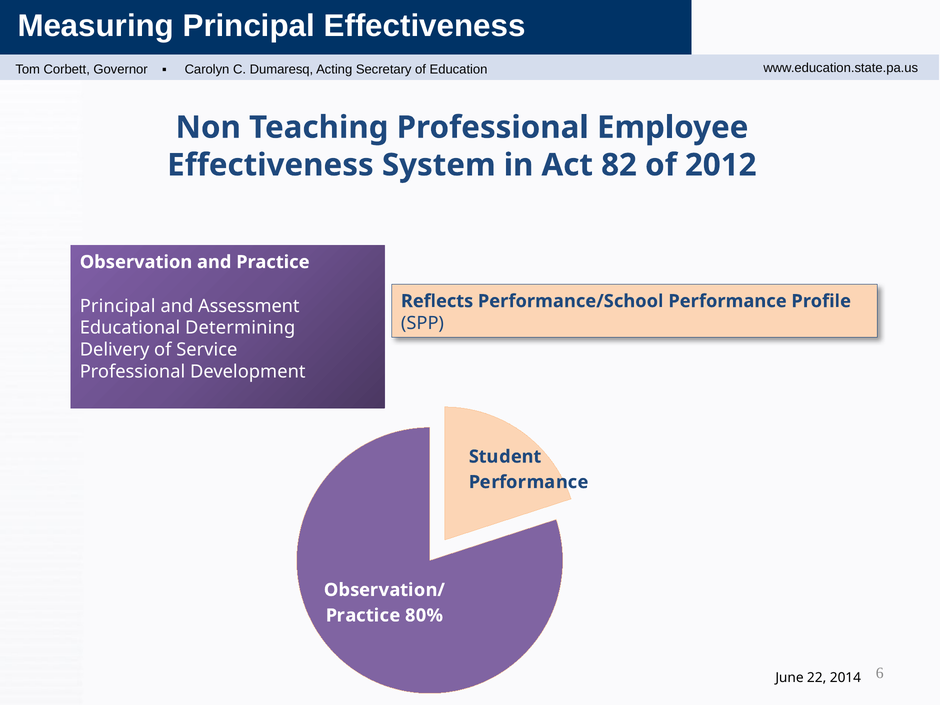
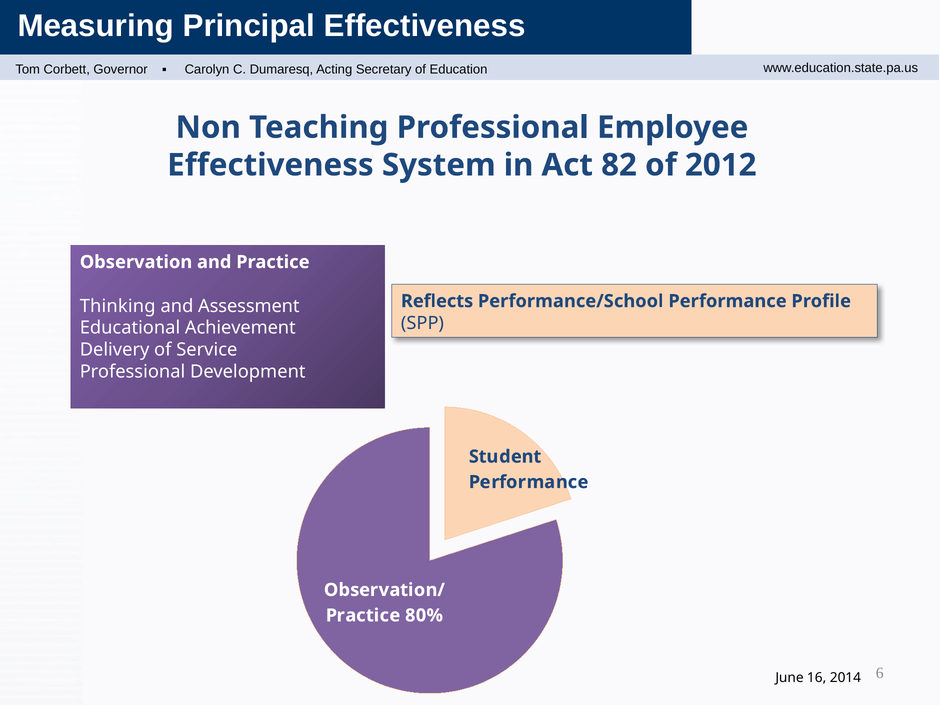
Principal at (118, 306): Principal -> Thinking
Determining: Determining -> Achievement
22: 22 -> 16
